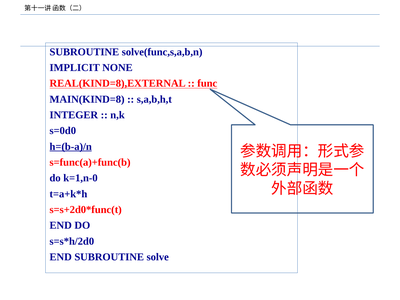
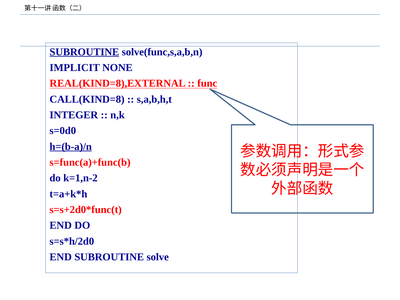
SUBROUTINE at (84, 52) underline: none -> present
MAIN(KIND=8: MAIN(KIND=8 -> CALL(KIND=8
k=1,n-0: k=1,n-0 -> k=1,n-2
